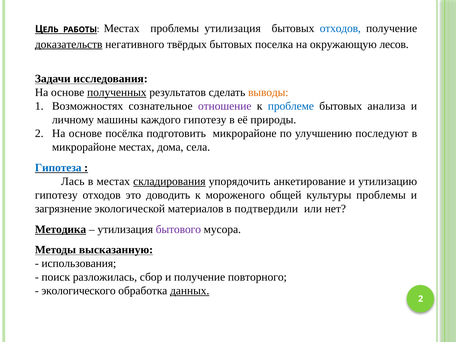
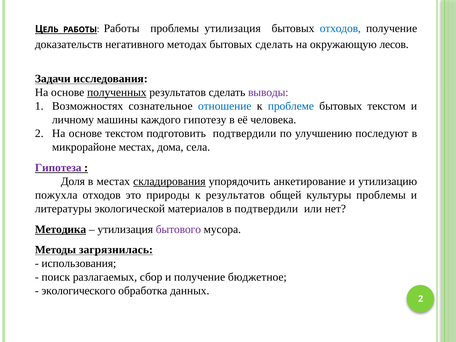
РАБОТЫ Местах: Местах -> Работы
доказательств underline: present -> none
твёрдых: твёрдых -> методах
бытовых поселка: поселка -> сделать
выводы colour: orange -> purple
отношение colour: purple -> blue
бытовых анализа: анализа -> текстом
природы: природы -> человека
основе посёлка: посёлка -> текстом
подготовить микрорайоне: микрорайоне -> подтвердили
Гипотеза colour: blue -> purple
Лась: Лась -> Доля
гипотезу at (56, 195): гипотезу -> пожухла
доводить: доводить -> природы
к мороженого: мороженого -> результатов
загрязнение: загрязнение -> литературы
высказанную: высказанную -> загрязнилась
разложилась: разложилась -> разлагаемых
повторного: повторного -> бюджетное
данных underline: present -> none
